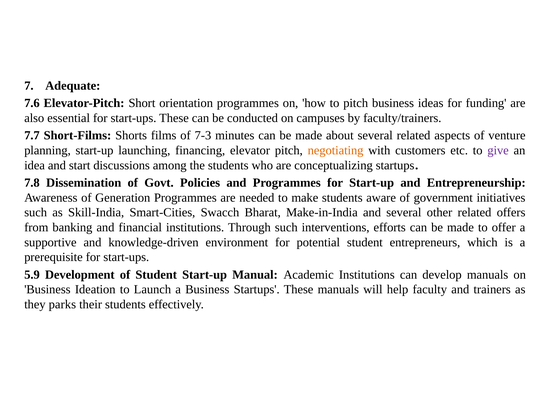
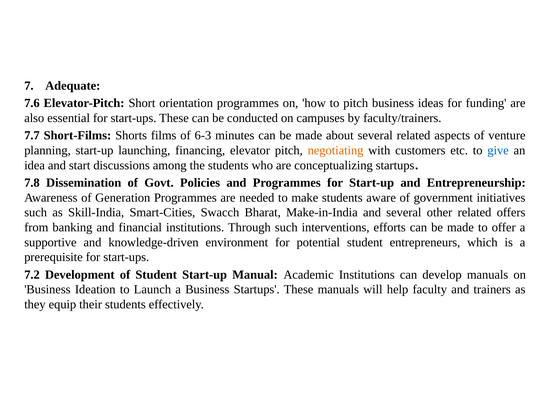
7-3: 7-3 -> 6-3
give colour: purple -> blue
5.9: 5.9 -> 7.2
parks: parks -> equip
